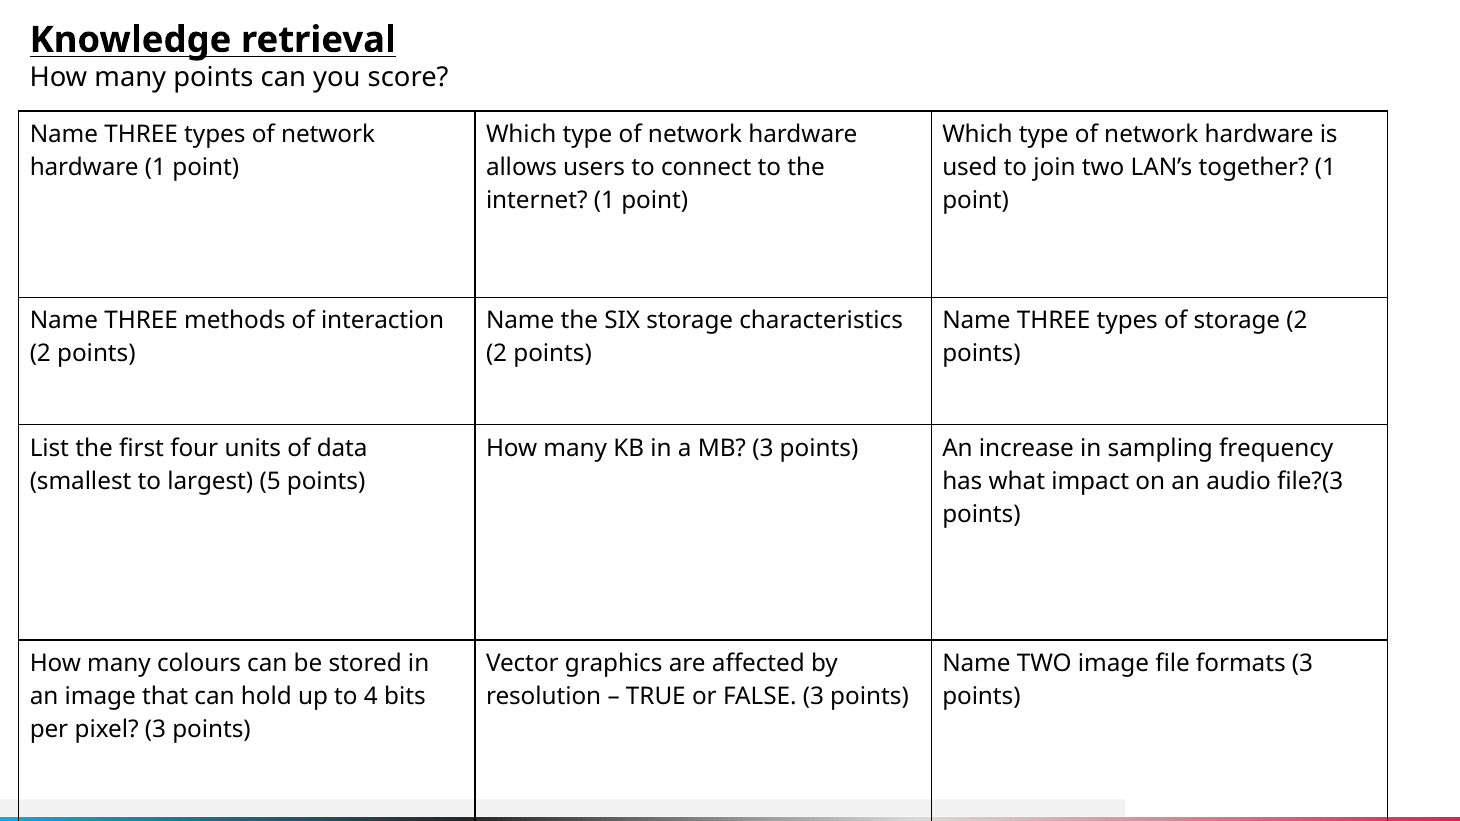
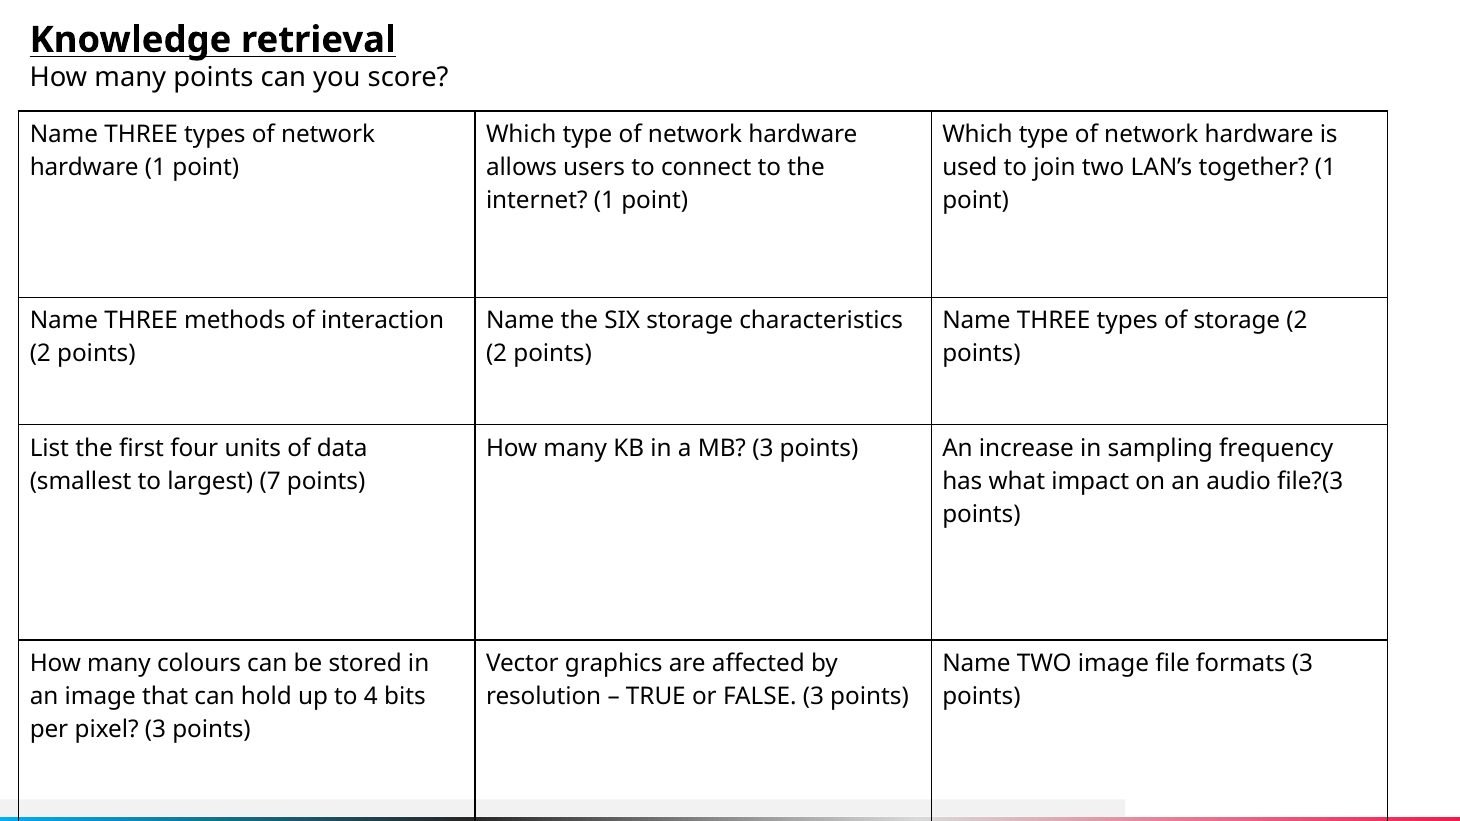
5: 5 -> 7
